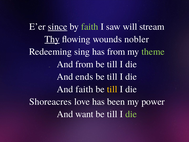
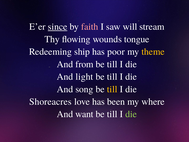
faith at (90, 27) colour: light green -> pink
Thy underline: present -> none
nobler: nobler -> tongue
sing: sing -> ship
has from: from -> poor
theme colour: light green -> yellow
ends: ends -> light
And faith: faith -> song
power: power -> where
